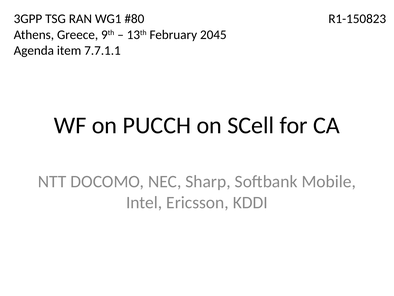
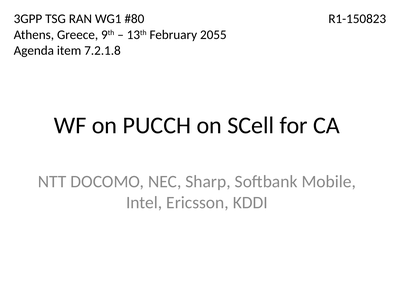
2045: 2045 -> 2055
7.7.1.1: 7.7.1.1 -> 7.2.1.8
